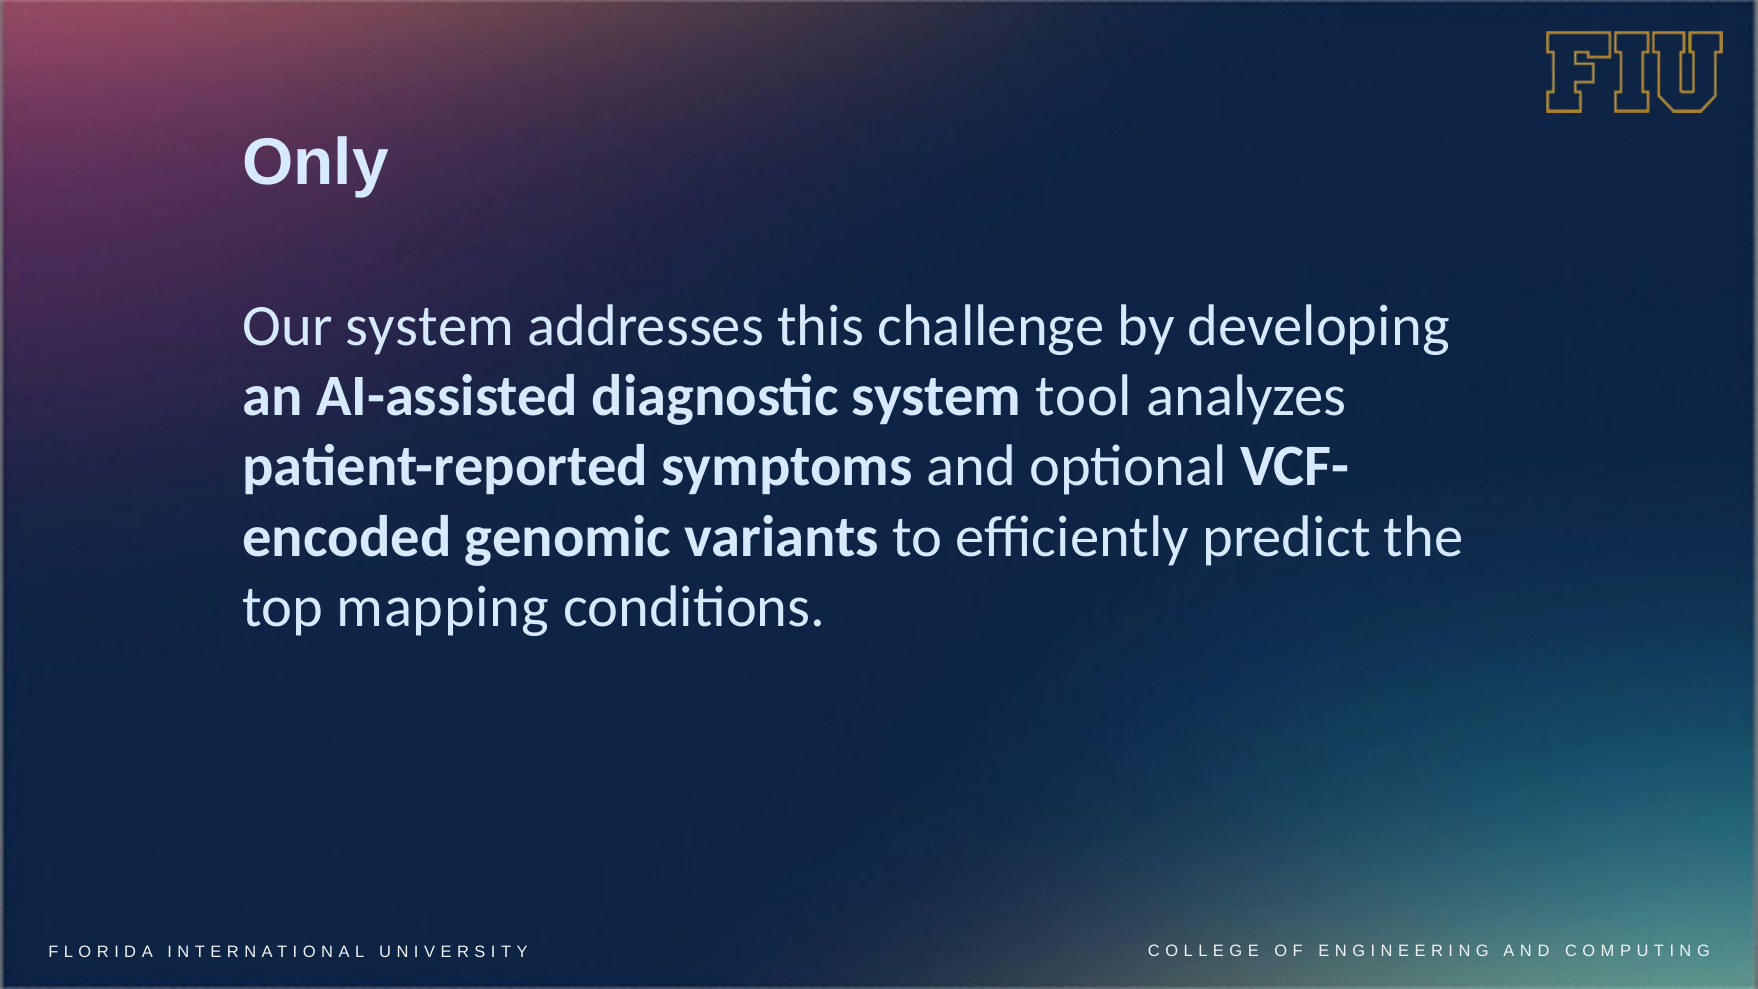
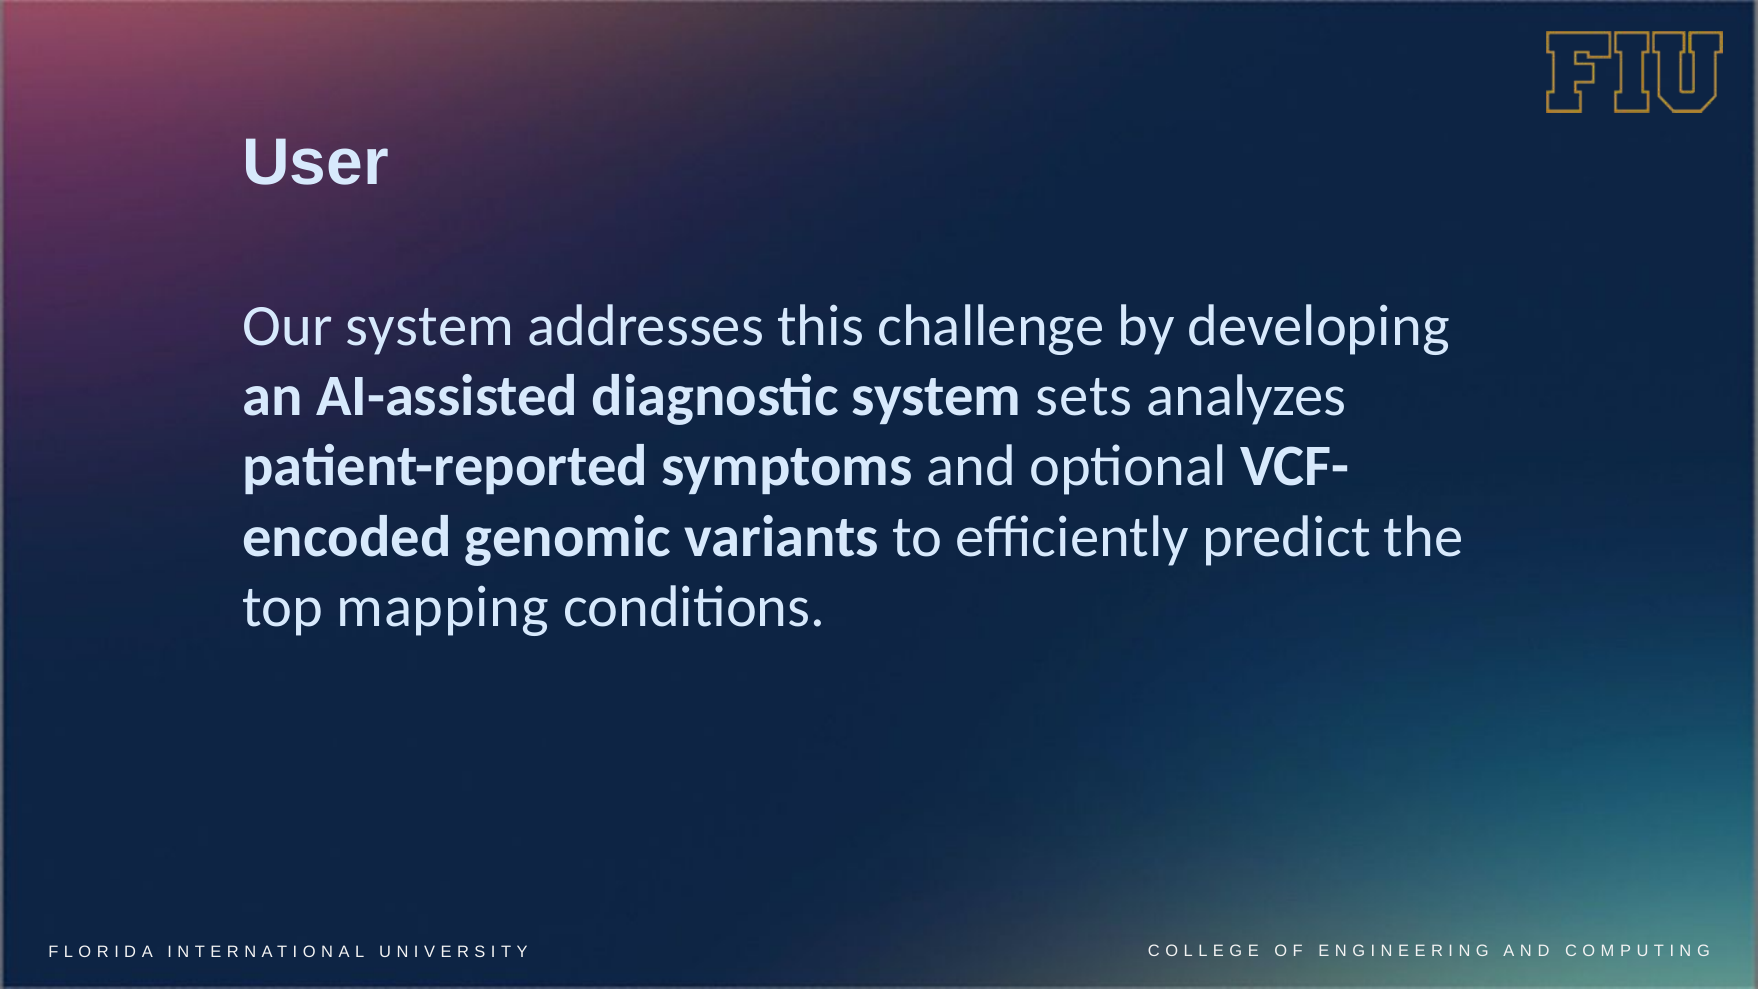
Only: Only -> User
tool: tool -> sets
